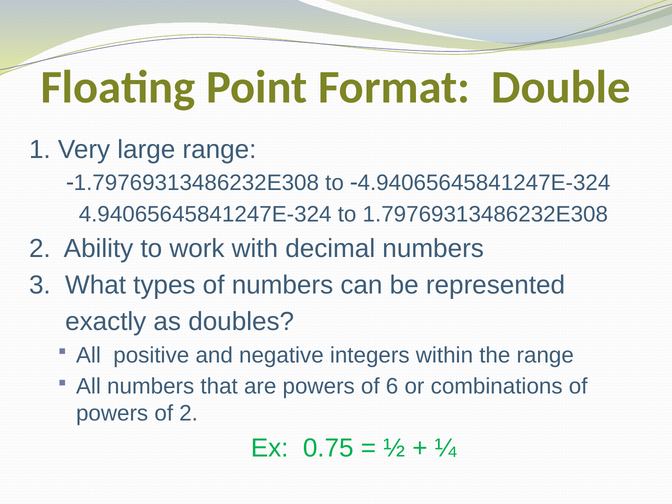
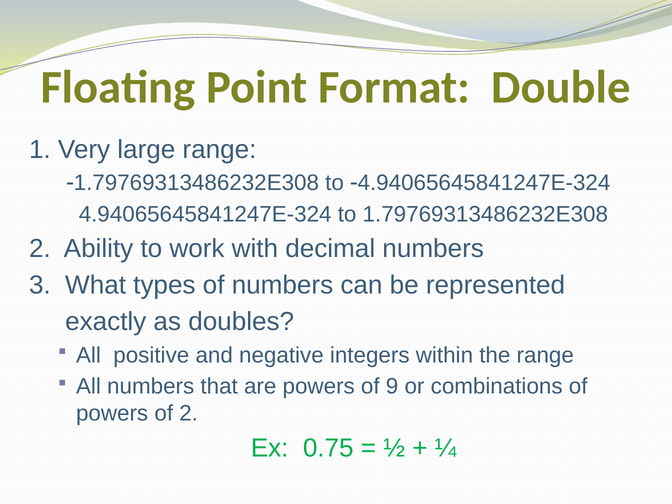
6: 6 -> 9
